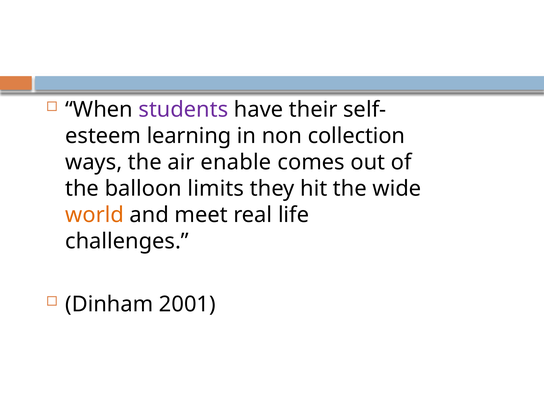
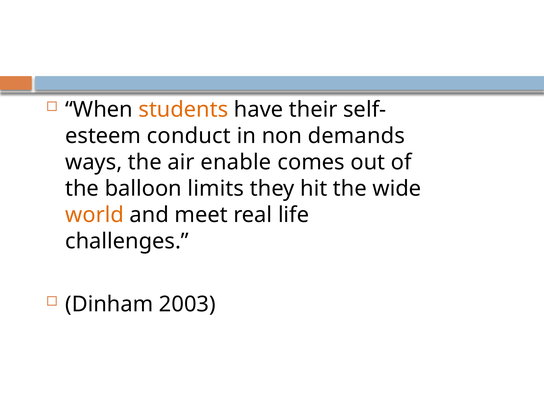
students colour: purple -> orange
learning: learning -> conduct
collection: collection -> demands
2001: 2001 -> 2003
